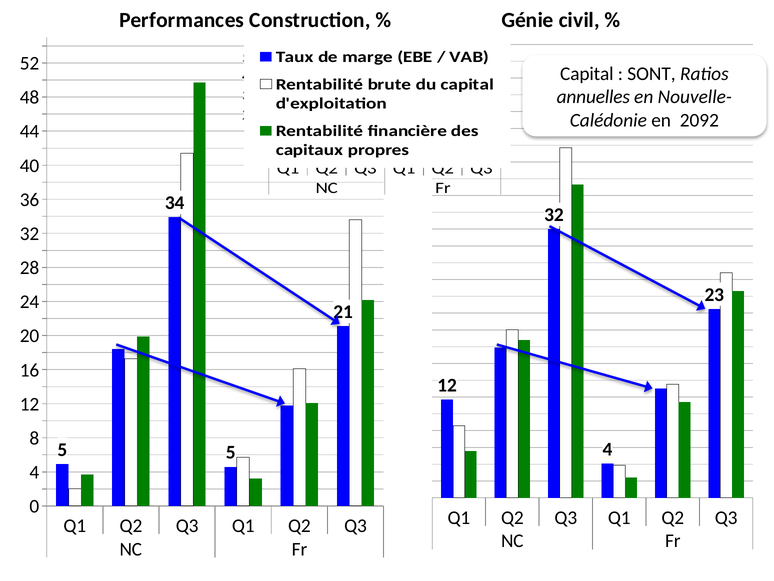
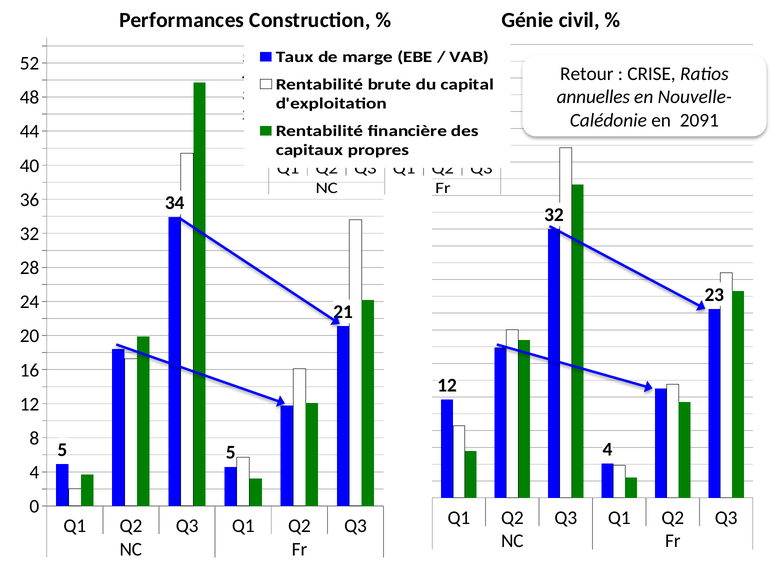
Capital at (587, 74): Capital -> Retour
SONT: SONT -> CRISE
2092: 2092 -> 2091
